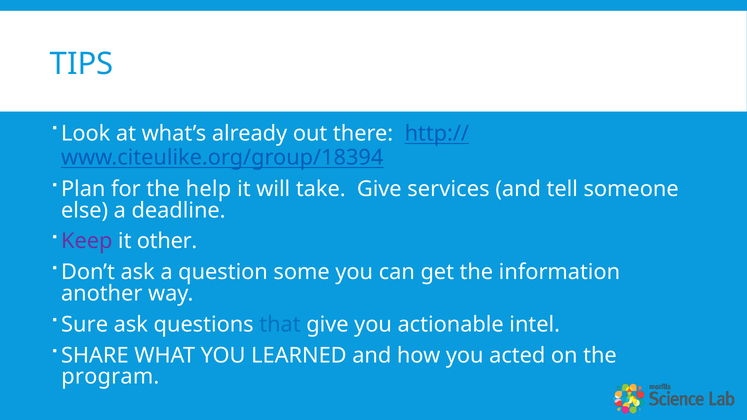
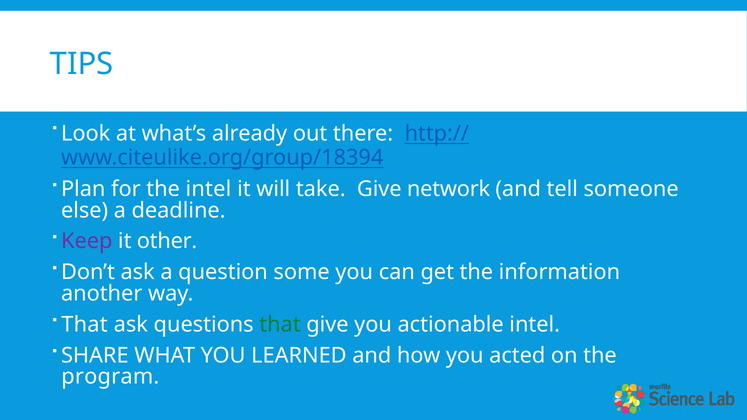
the help: help -> intel
services: services -> network
Sure at (85, 325): Sure -> That
that at (280, 325) colour: blue -> green
